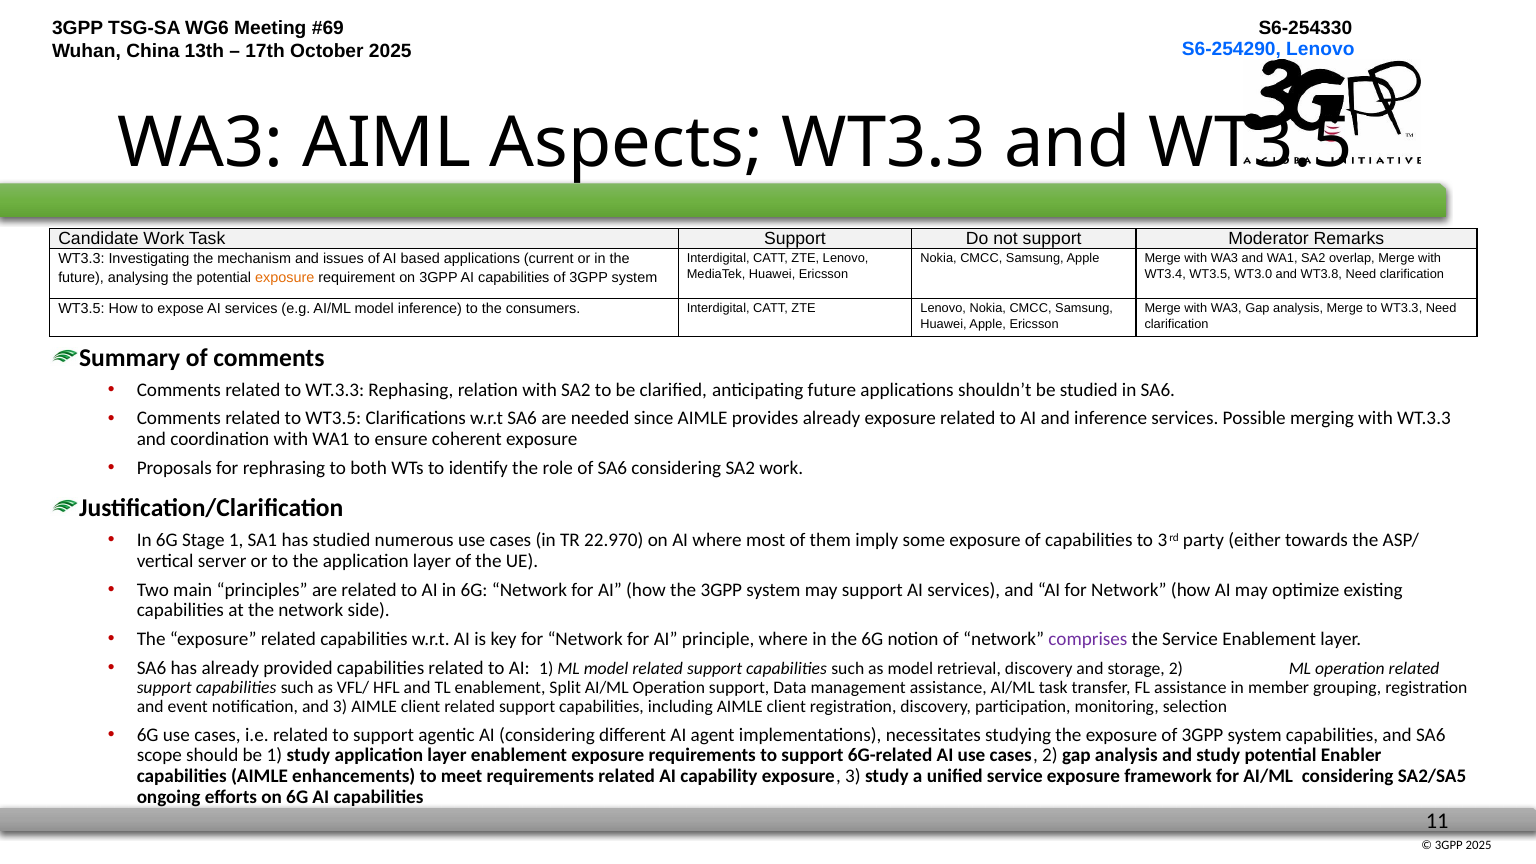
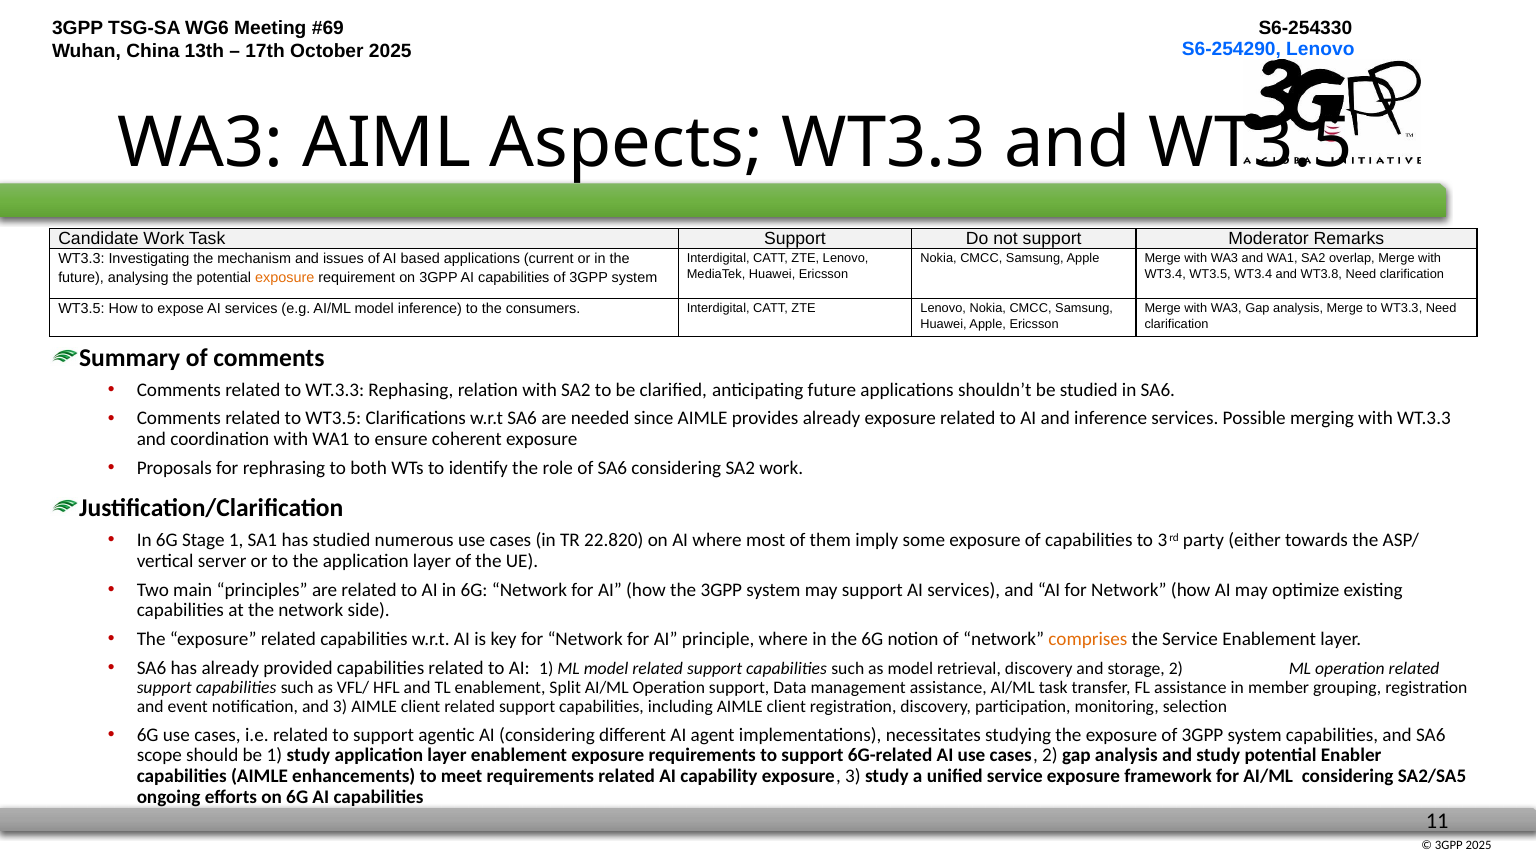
WT3.5 WT3.0: WT3.0 -> WT3.4
22.970: 22.970 -> 22.820
comprises colour: purple -> orange
